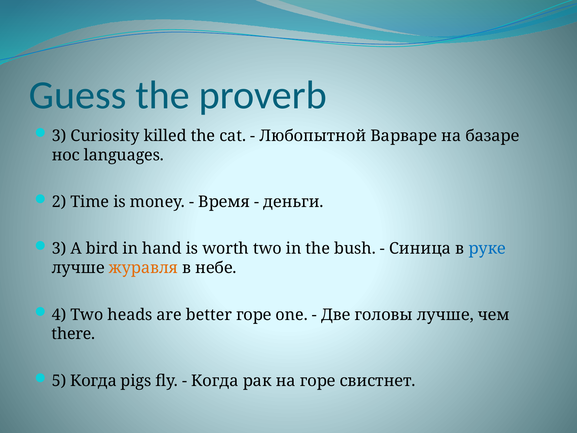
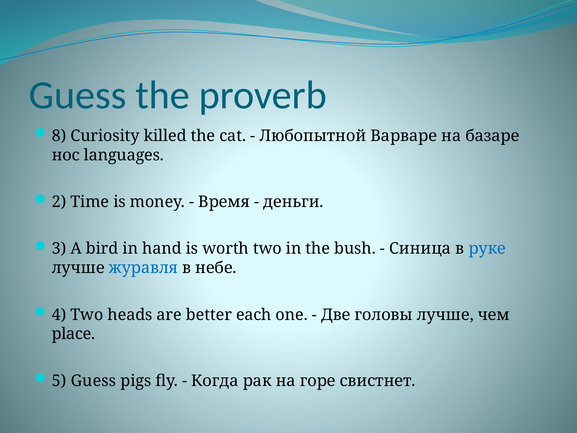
3 at (59, 136): 3 -> 8
журавля colour: orange -> blue
better горе: горе -> each
there: there -> place
5 Когда: Когда -> Guess
